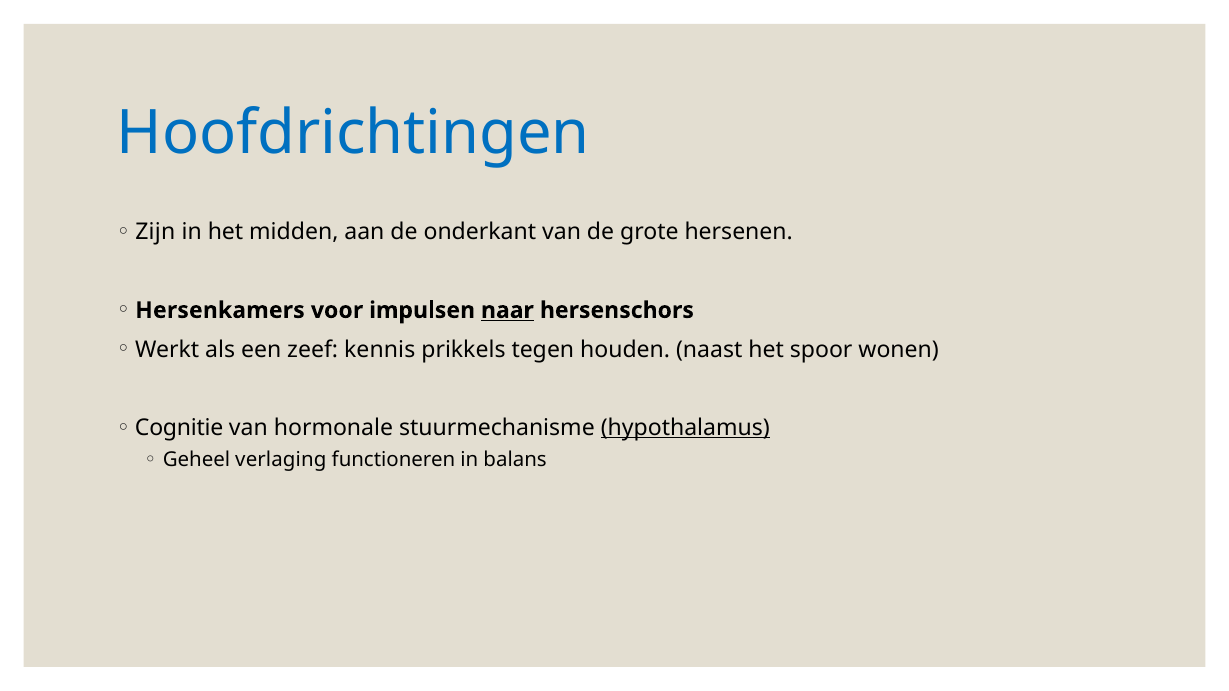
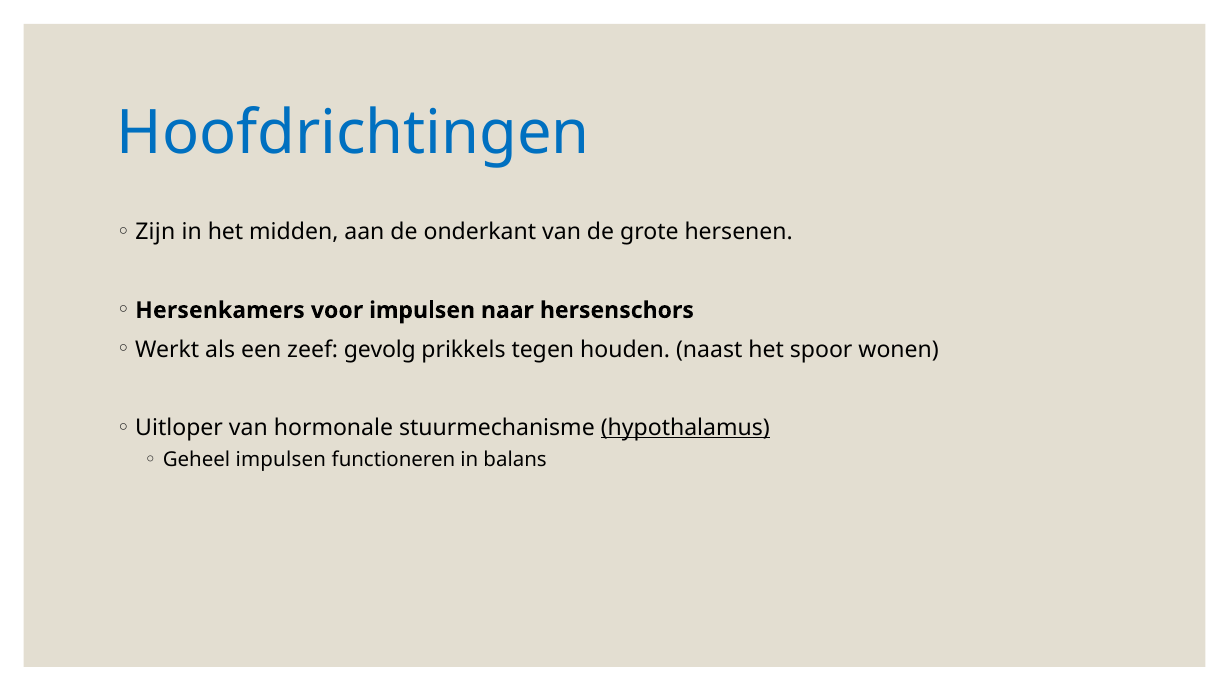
naar underline: present -> none
kennis: kennis -> gevolg
Cognitie: Cognitie -> Uitloper
Geheel verlaging: verlaging -> impulsen
